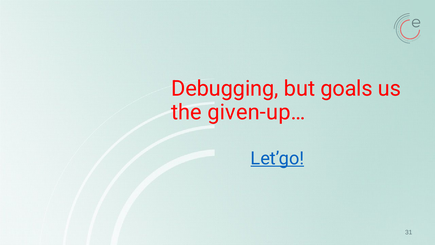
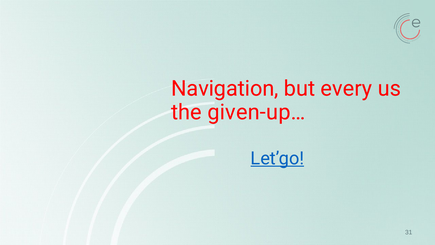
Debugging: Debugging -> Navigation
goals: goals -> every
